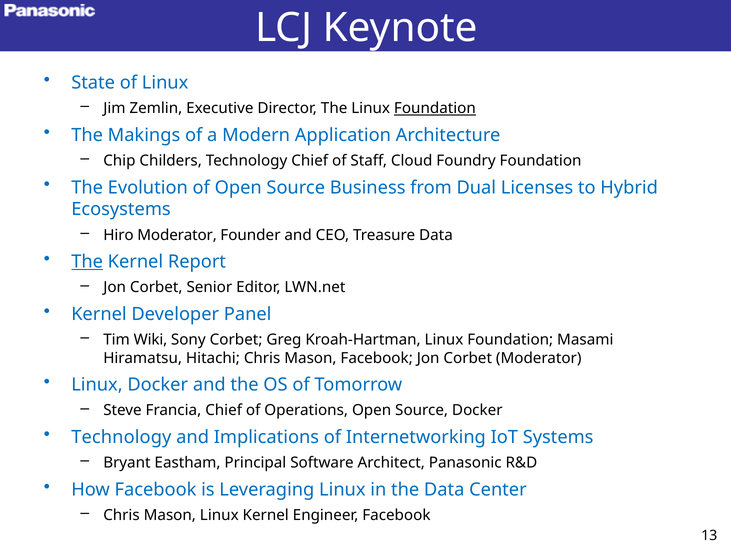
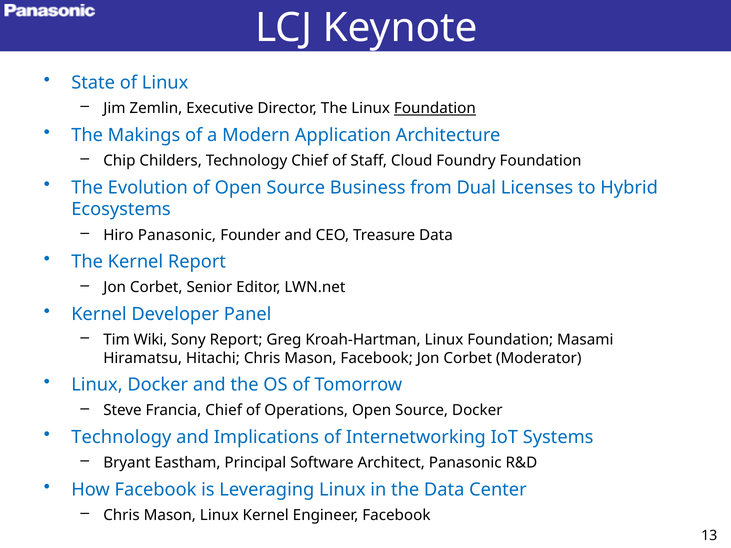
Hiro Moderator: Moderator -> Panasonic
The at (87, 262) underline: present -> none
Sony Corbet: Corbet -> Report
